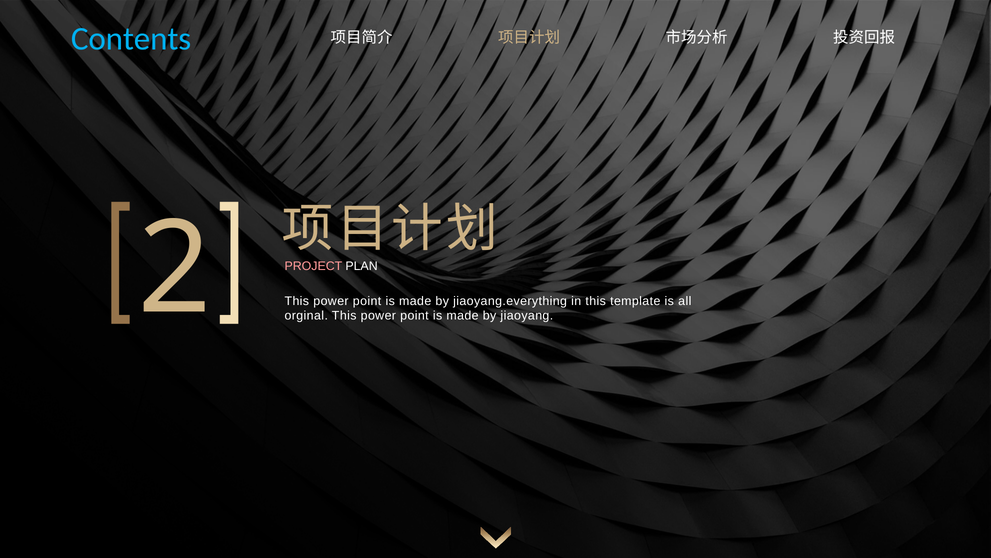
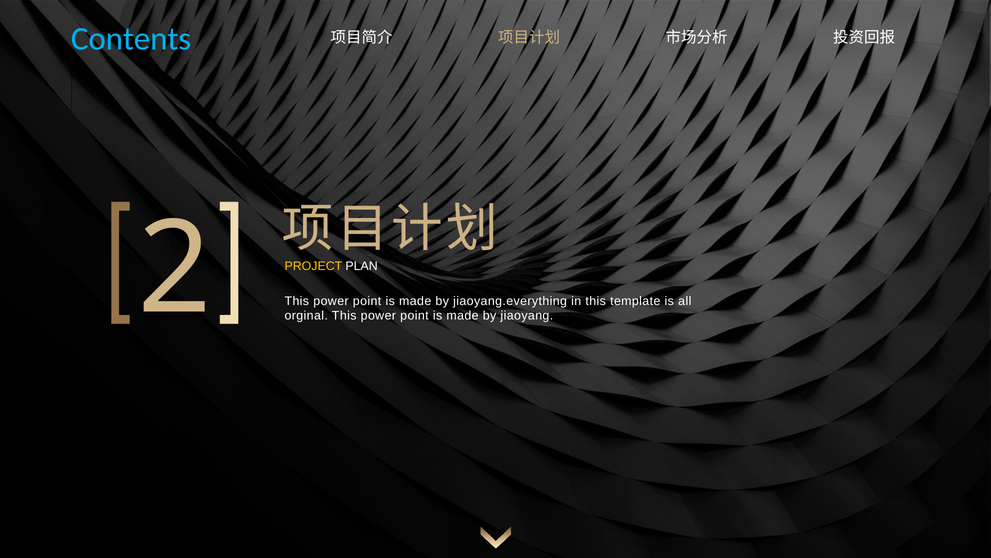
PROJECT colour: pink -> yellow
